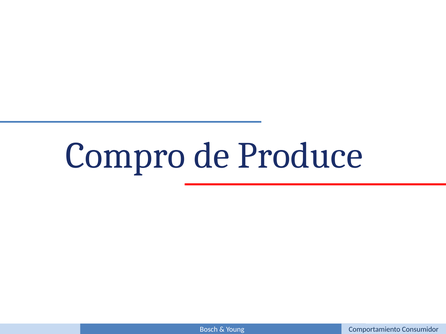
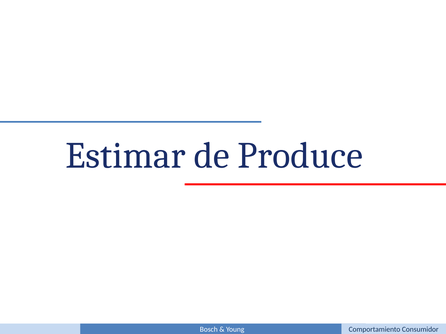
Compro: Compro -> Estimar
